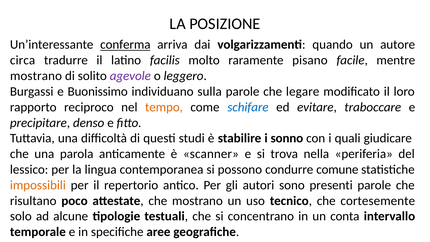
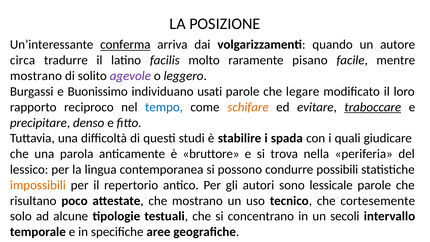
sulla: sulla -> usati
tempo colour: orange -> blue
schifare colour: blue -> orange
traboccare underline: none -> present
sonno: sonno -> spada
scanner: scanner -> bruttore
comune: comune -> possibili
presenti: presenti -> lessicale
conta: conta -> secoli
